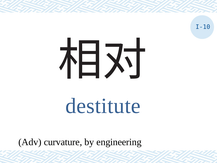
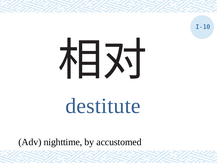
curvature: curvature -> nighttime
engineering: engineering -> accustomed
